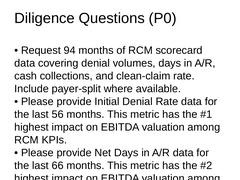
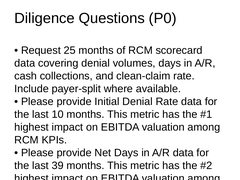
94: 94 -> 25
56: 56 -> 10
66: 66 -> 39
